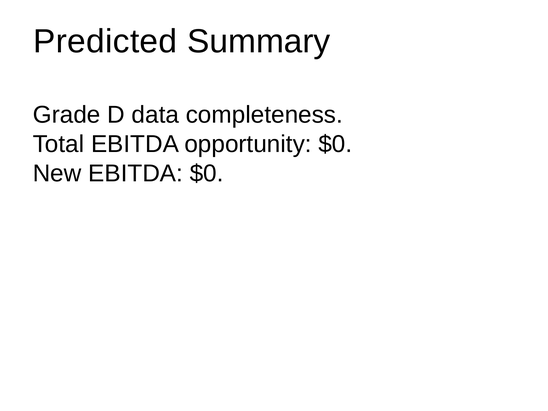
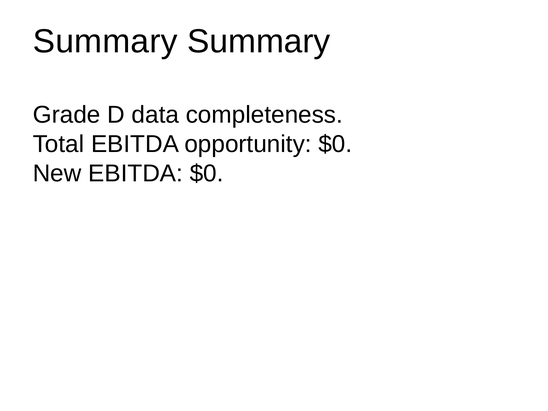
Predicted at (105, 42): Predicted -> Summary
